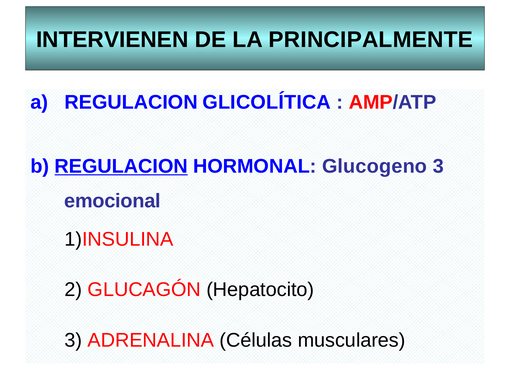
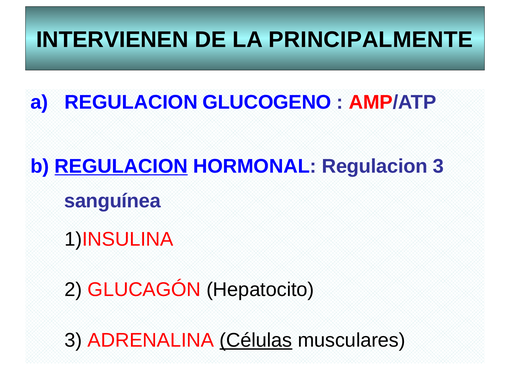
GLICOLÍTICA: GLICOLÍTICA -> GLUCOGENO
HORMONAL Glucogeno: Glucogeno -> Regulacion
emocional: emocional -> sanguínea
Células underline: none -> present
